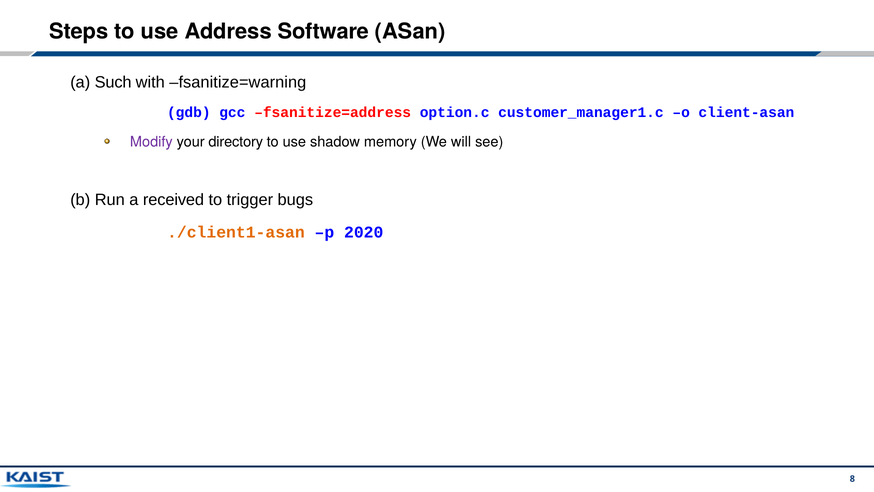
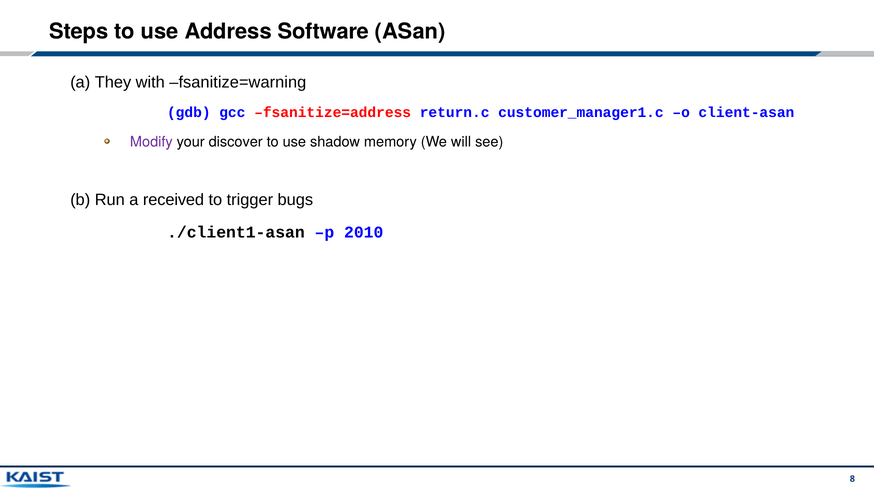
Such: Such -> They
option.c: option.c -> return.c
directory: directory -> discover
./client1-asan colour: orange -> black
2020: 2020 -> 2010
